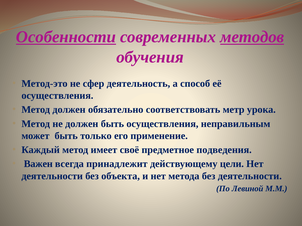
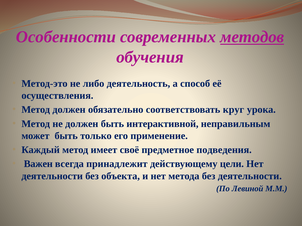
Особенности underline: present -> none
сфер: сфер -> либо
метр: метр -> круг
быть осуществления: осуществления -> интерактивной
